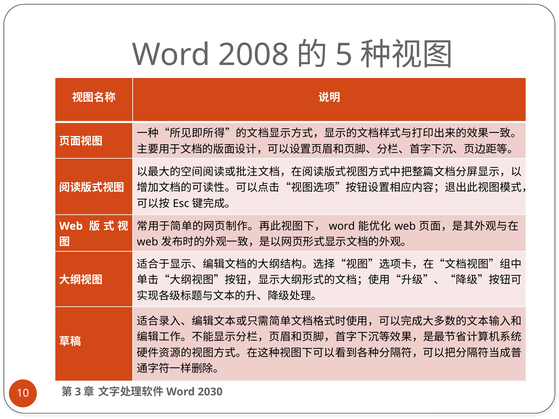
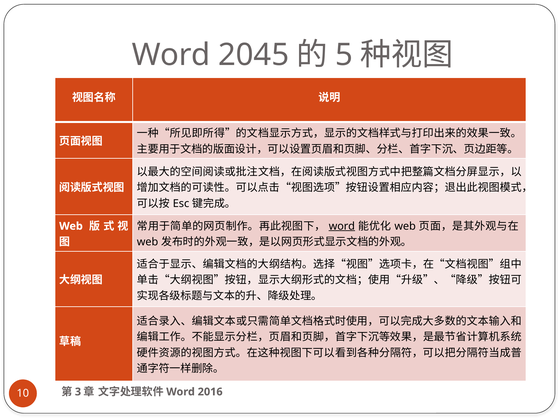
2008: 2008 -> 2045
word at (342, 226) underline: none -> present
2030: 2030 -> 2016
